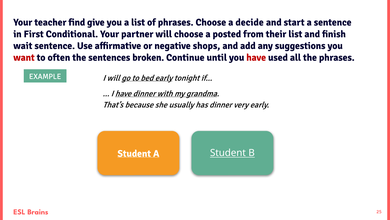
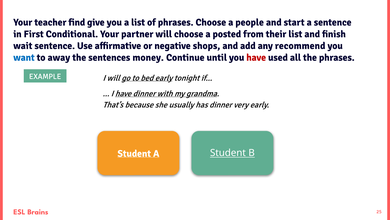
decide: decide -> people
suggestions: suggestions -> recommend
want colour: red -> blue
often: often -> away
broken: broken -> money
